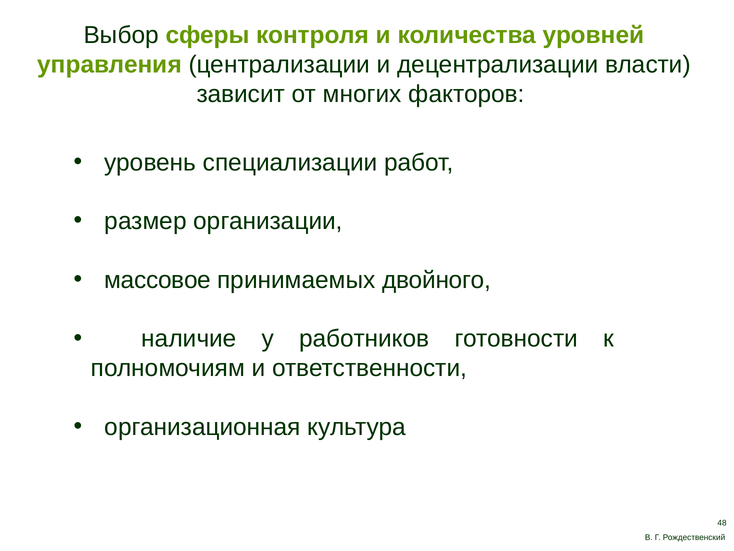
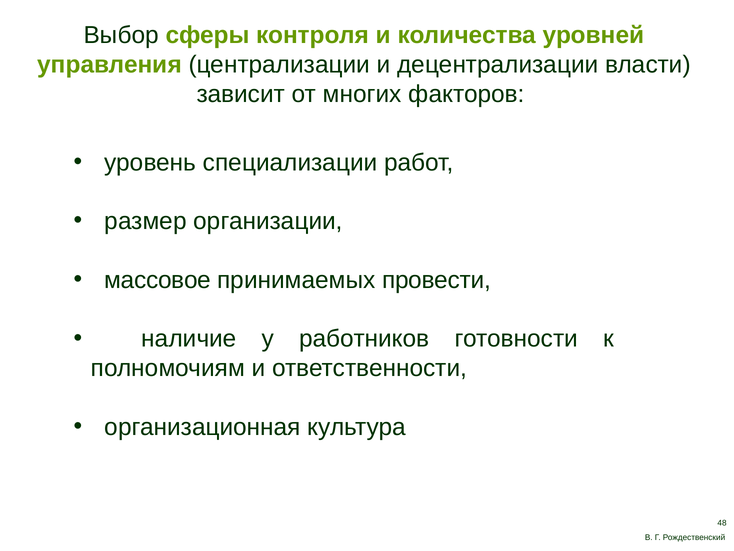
двойного: двойного -> провести
